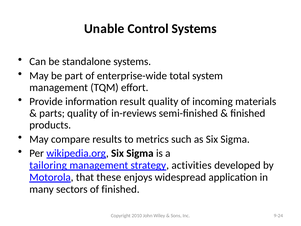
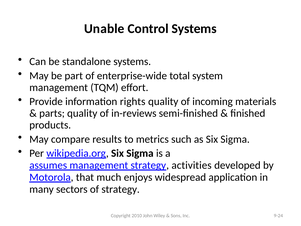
result: result -> rights
tailoring: tailoring -> assumes
these: these -> much
of finished: finished -> strategy
